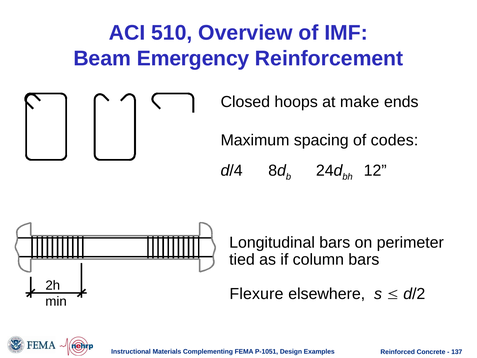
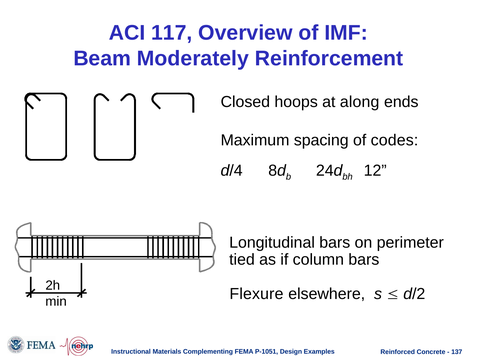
510: 510 -> 117
Emergency: Emergency -> Moderately
make: make -> along
